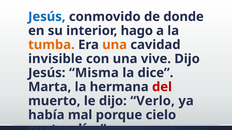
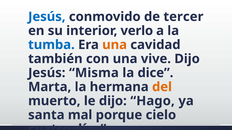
donde: donde -> tercer
hago: hago -> verlo
tumba colour: orange -> blue
invisible: invisible -> también
del colour: red -> orange
Verlo: Verlo -> Hago
había: había -> santa
